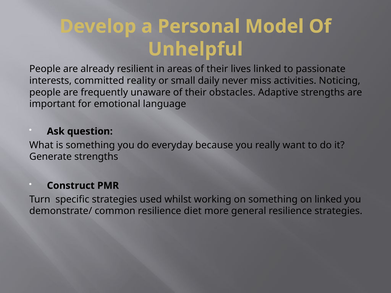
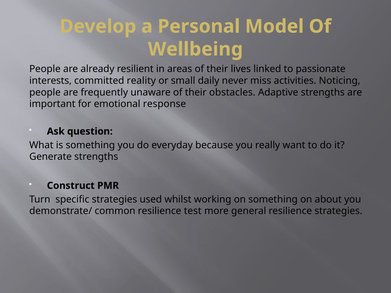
Unhelpful: Unhelpful -> Wellbeing
language: language -> response
on linked: linked -> about
diet: diet -> test
